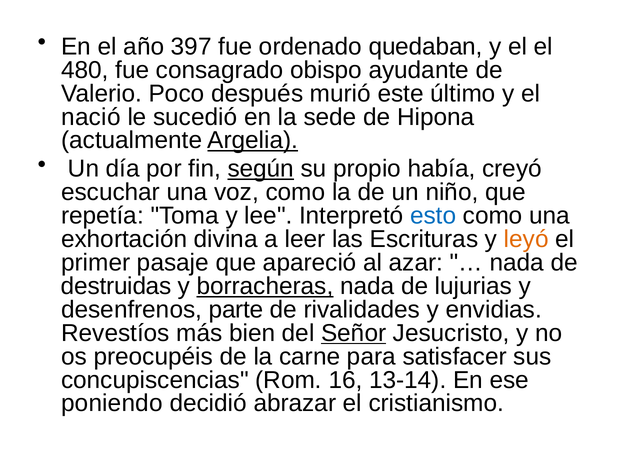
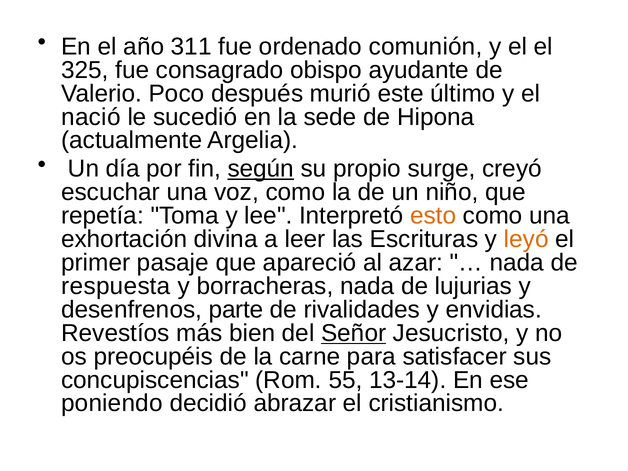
397: 397 -> 311
quedaban: quedaban -> comunión
480: 480 -> 325
Argelia underline: present -> none
había: había -> surge
esto colour: blue -> orange
destruidas: destruidas -> respuesta
borracheras underline: present -> none
16: 16 -> 55
